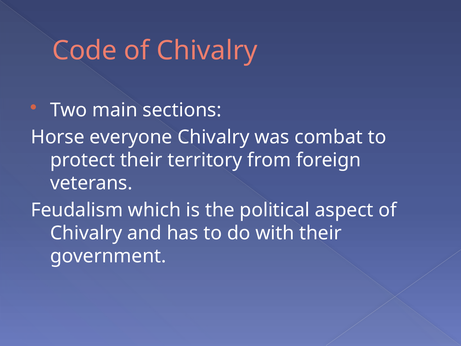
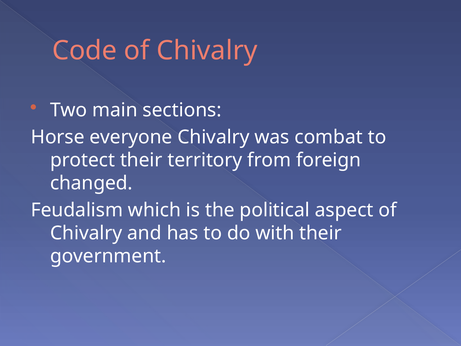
veterans: veterans -> changed
